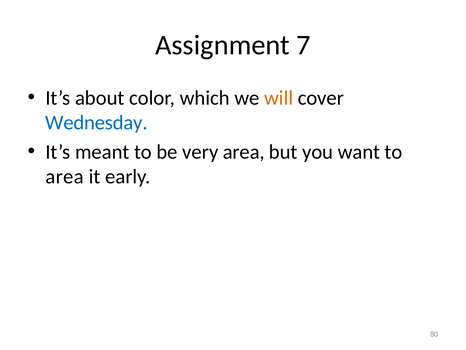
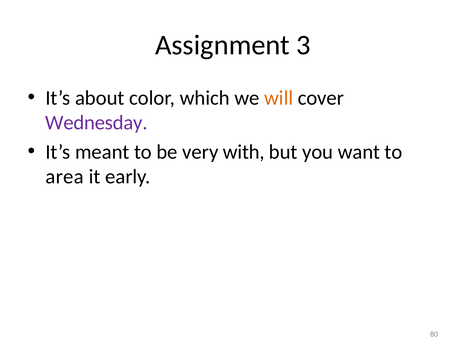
7: 7 -> 3
Wednesday colour: blue -> purple
very area: area -> with
